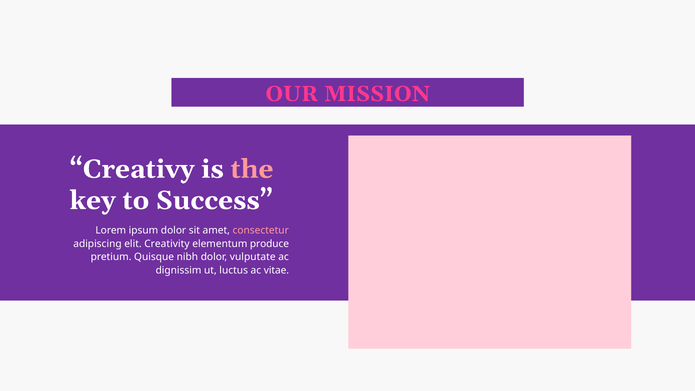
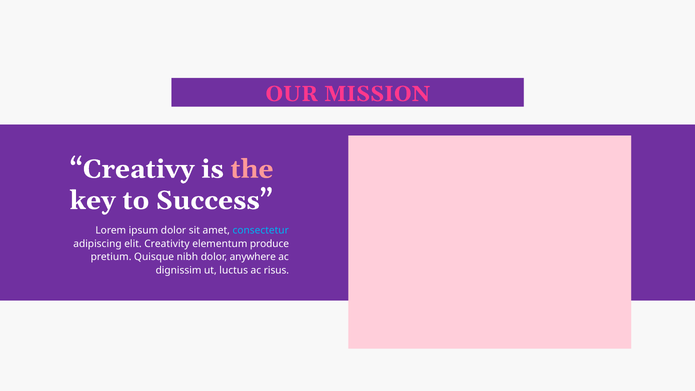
consectetur colour: pink -> light blue
vulputate: vulputate -> anywhere
vitae: vitae -> risus
